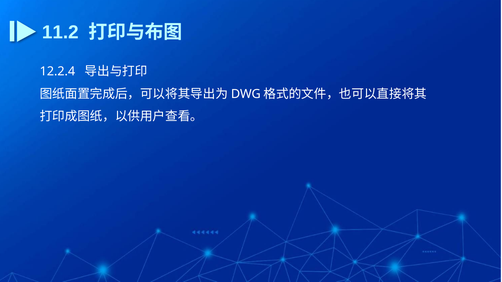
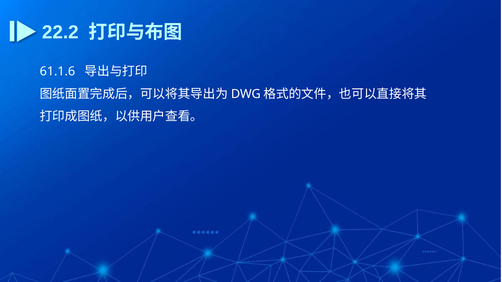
11.2: 11.2 -> 22.2
12.2.4: 12.2.4 -> 61.1.6
